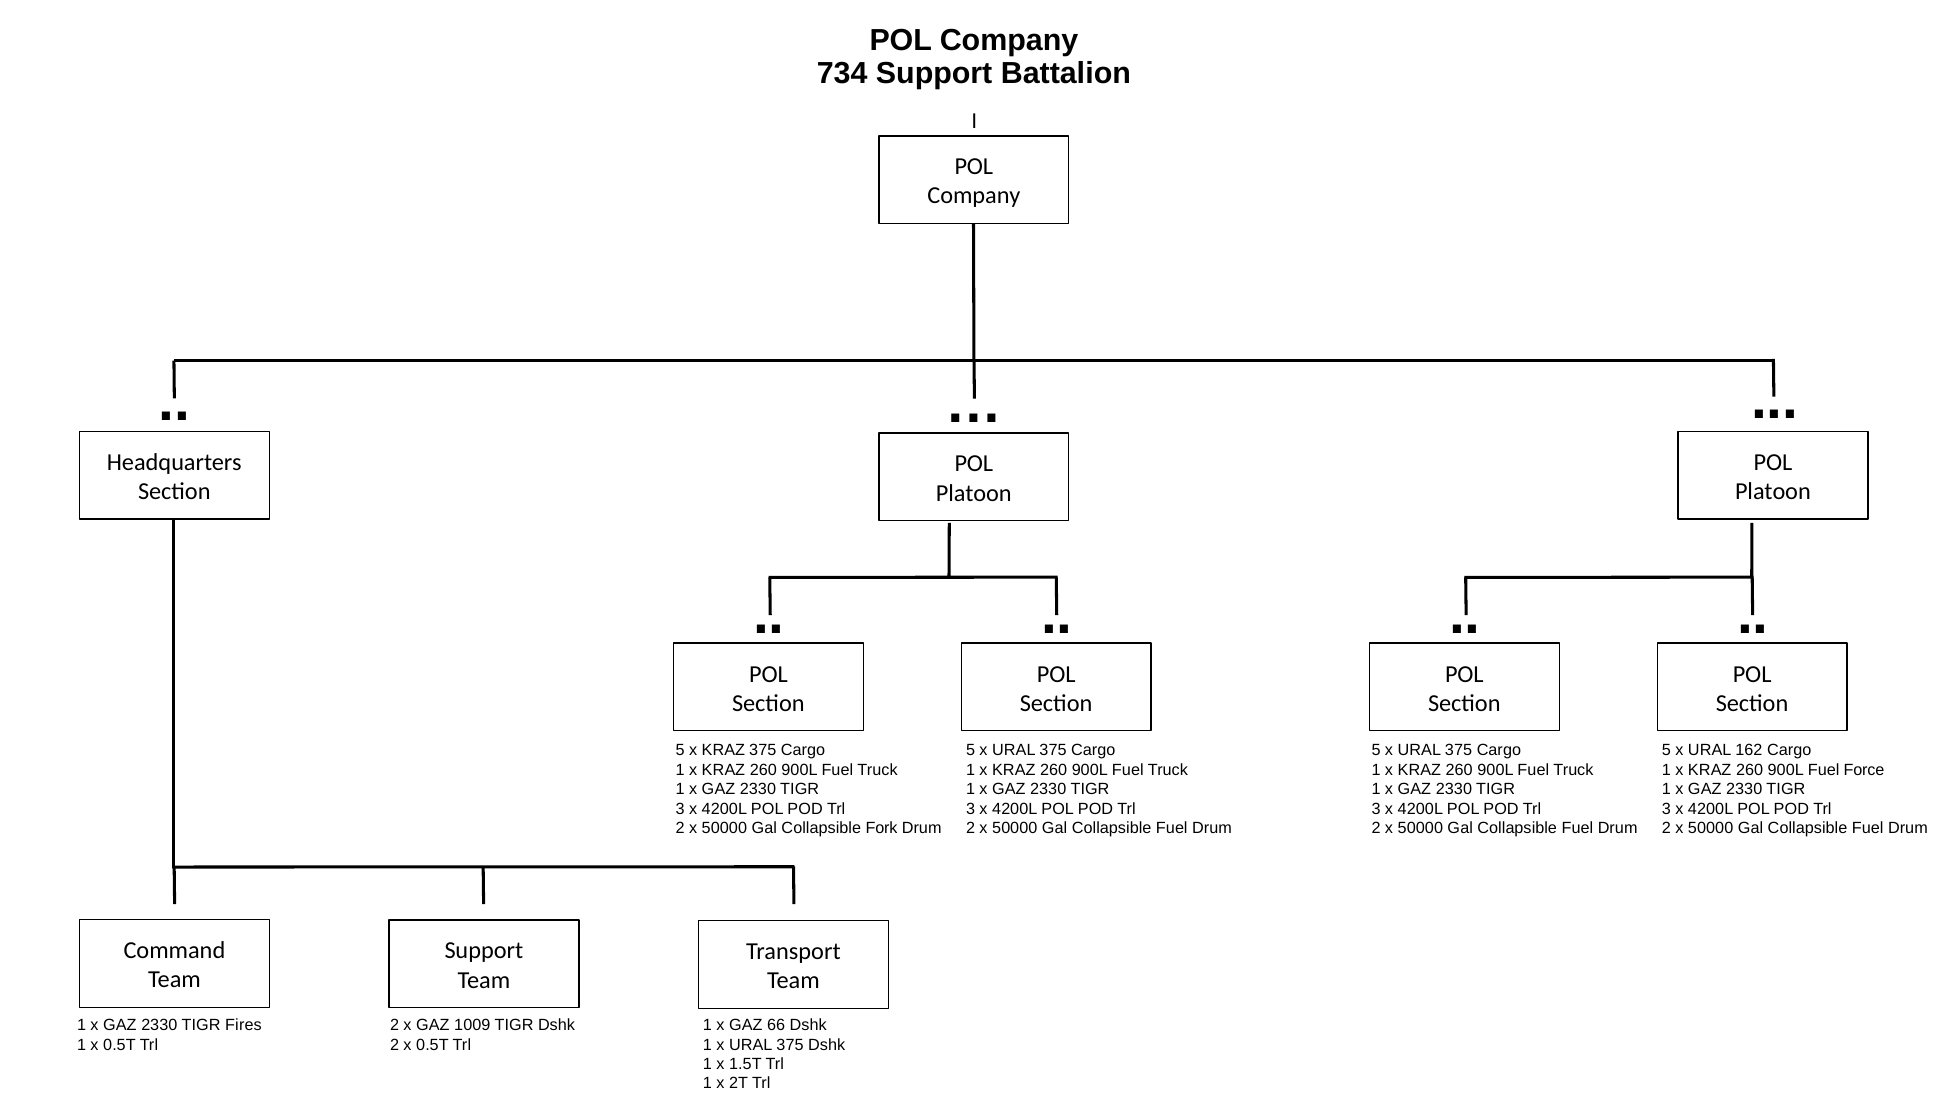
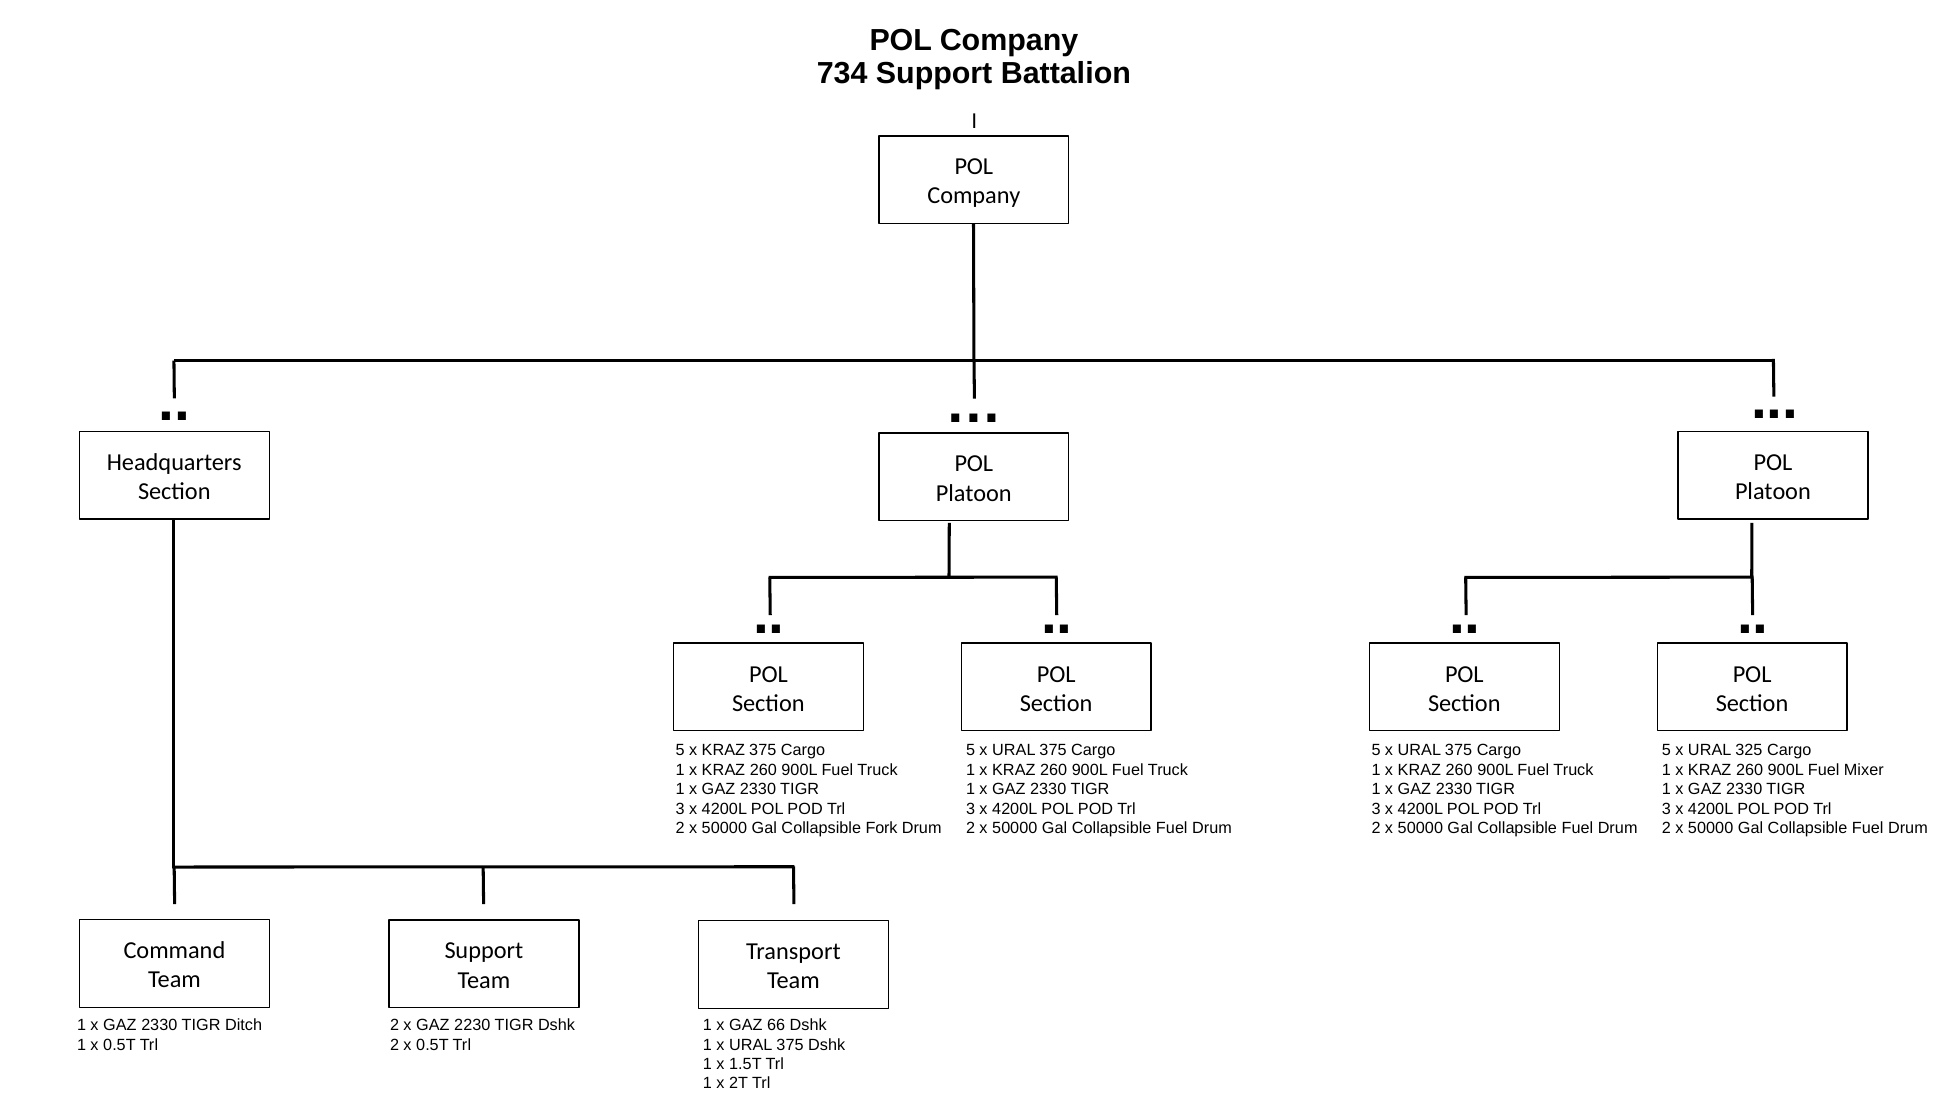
162: 162 -> 325
Force: Force -> Mixer
Fires: Fires -> Ditch
1009: 1009 -> 2230
